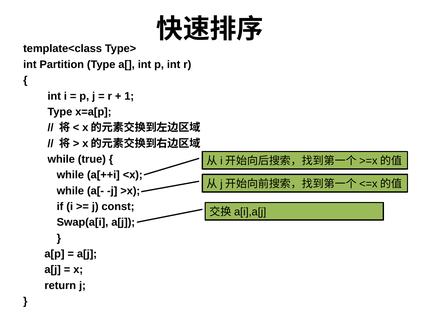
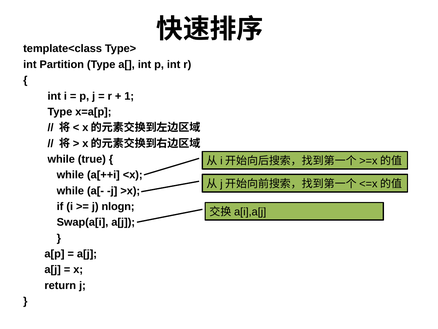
const: const -> nlogn
